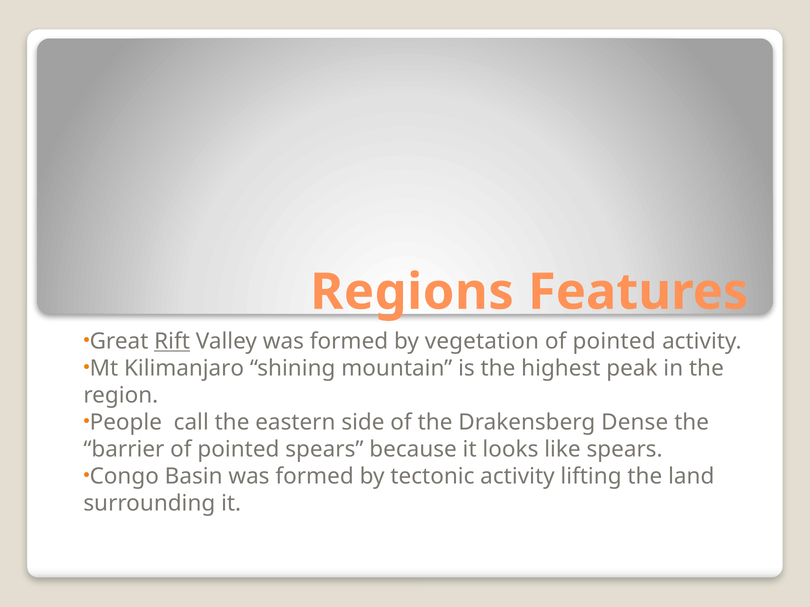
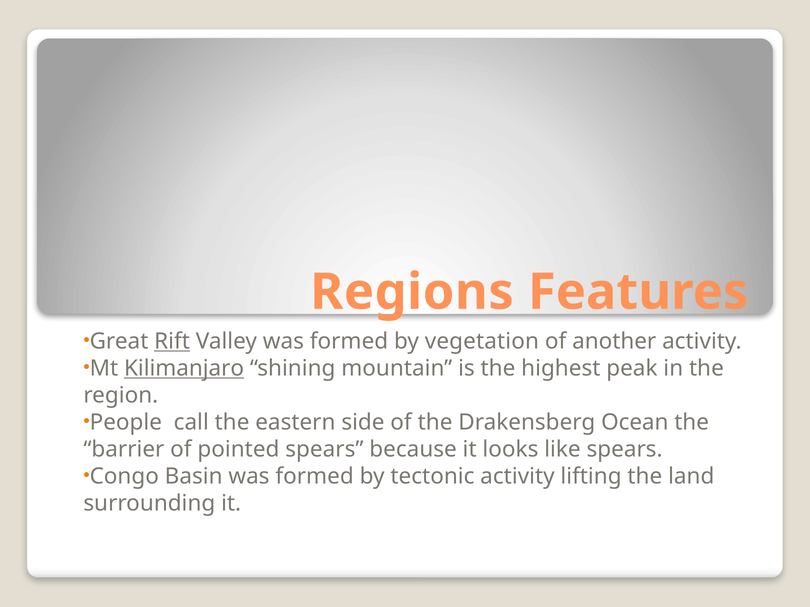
pointed at (614, 342): pointed -> another
Kilimanjaro underline: none -> present
Dense: Dense -> Ocean
